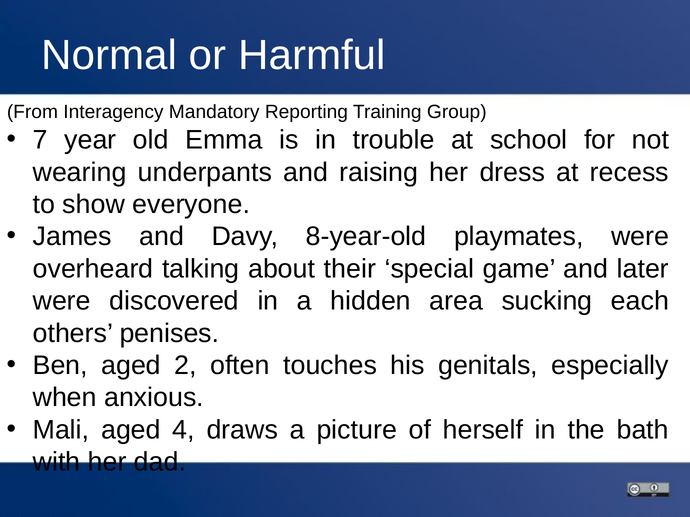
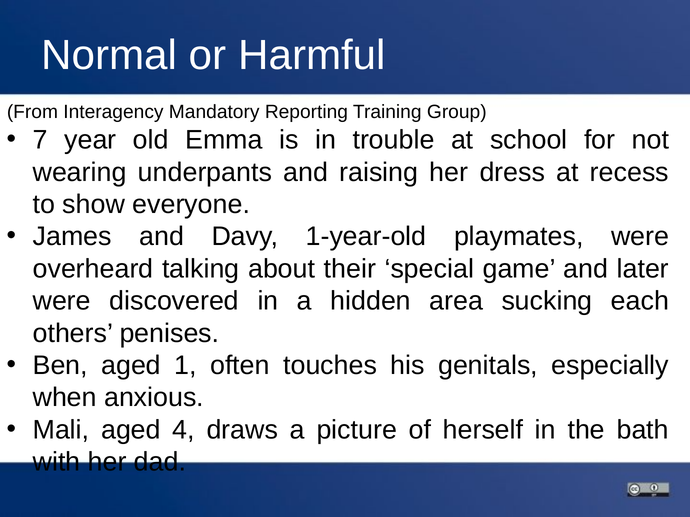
8-year-old: 8-year-old -> 1-year-old
2: 2 -> 1
